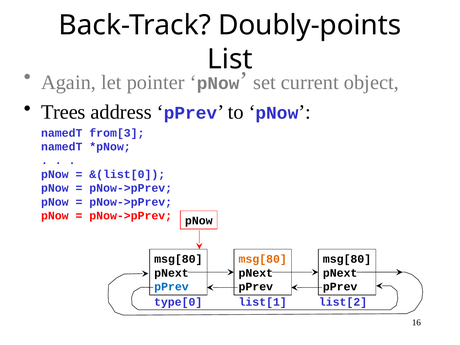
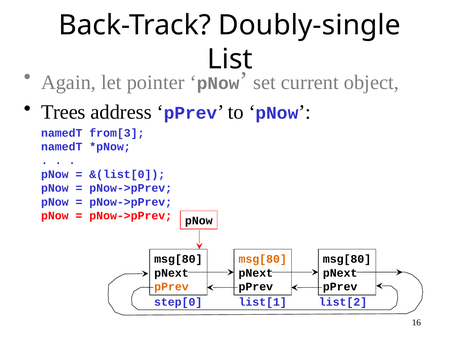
Doubly-points: Doubly-points -> Doubly-single
pPrev at (171, 287) colour: blue -> orange
type[0: type[0 -> step[0
